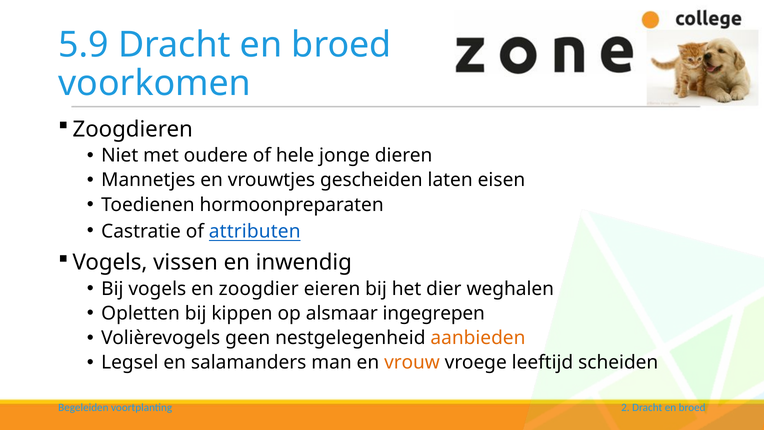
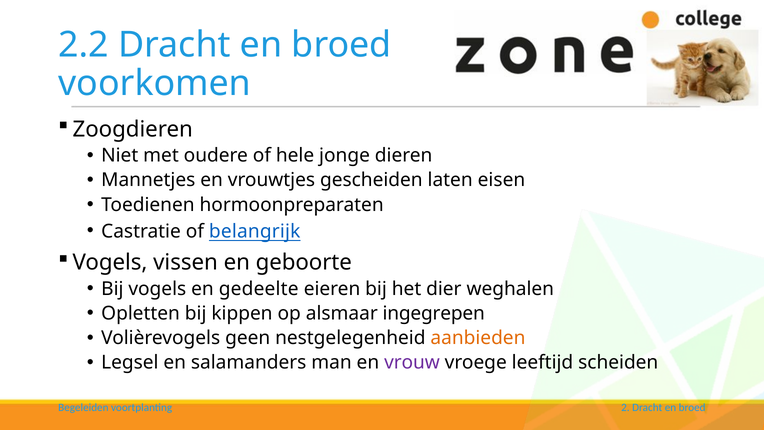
5.9: 5.9 -> 2.2
attributen: attributen -> belangrijk
inwendig: inwendig -> geboorte
zoogdier: zoogdier -> gedeelte
vrouw colour: orange -> purple
